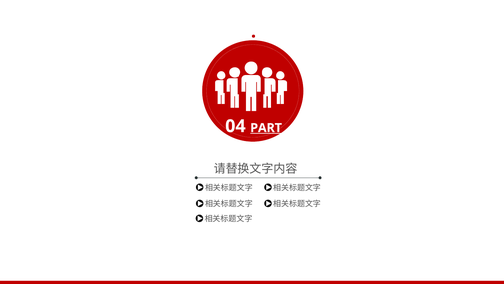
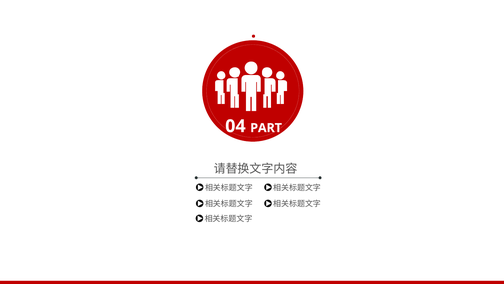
PART underline: present -> none
